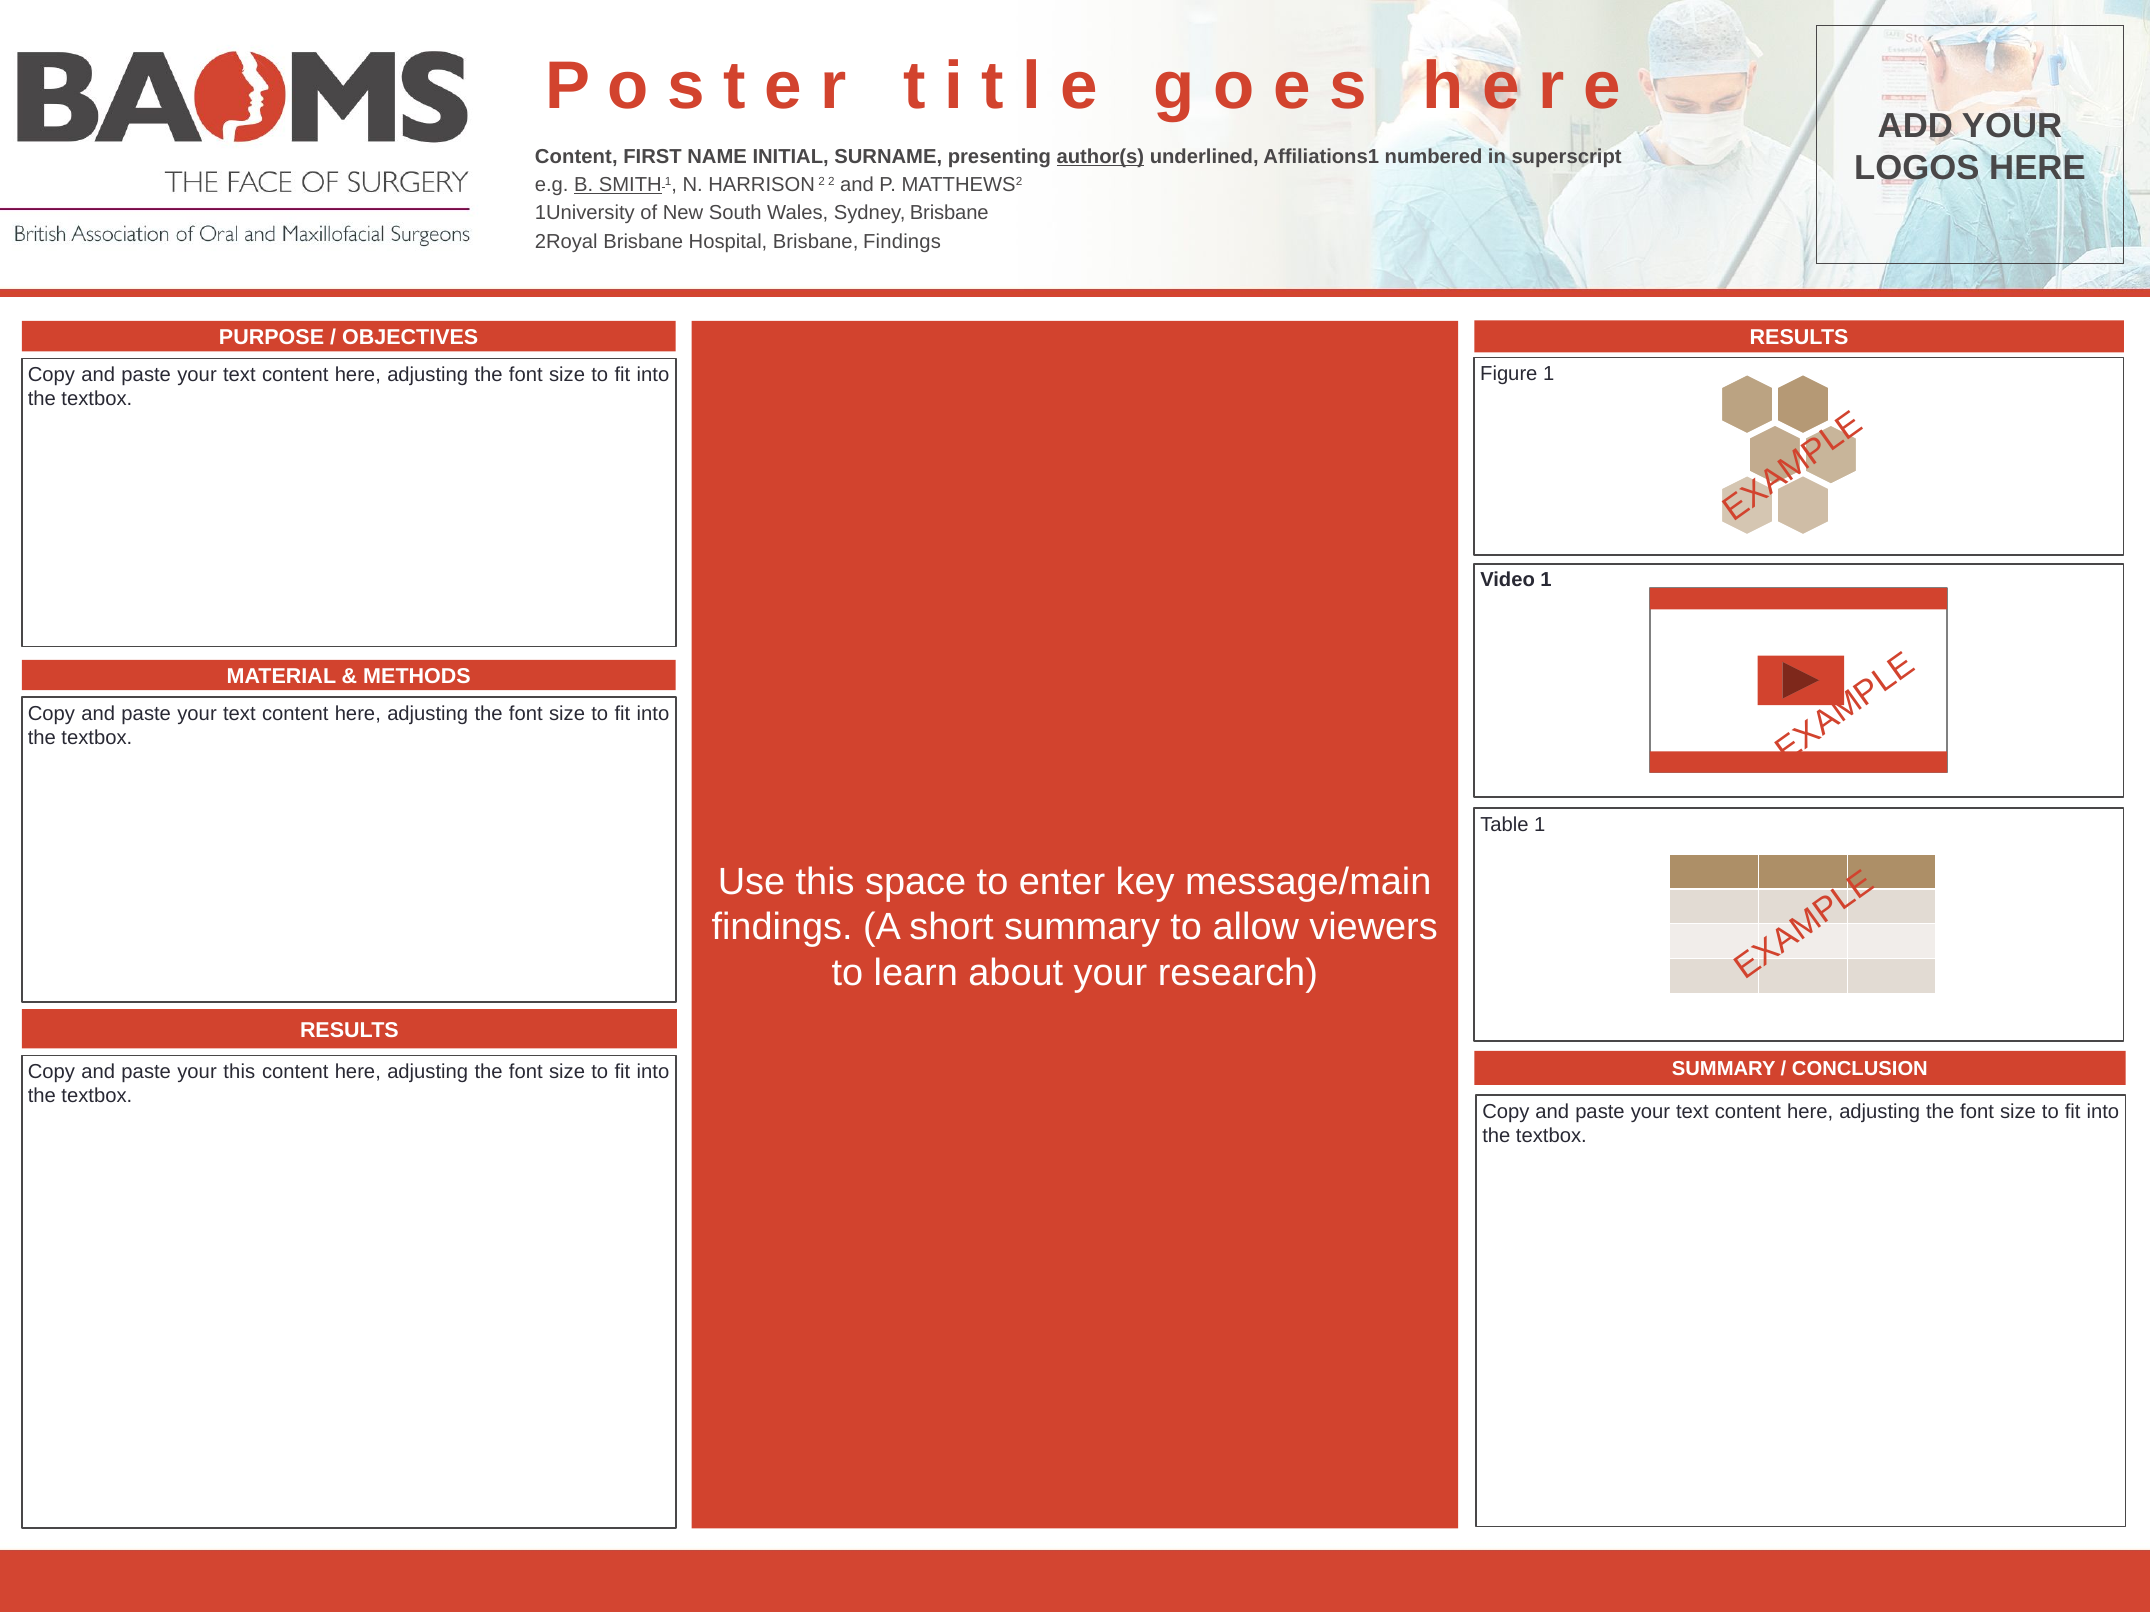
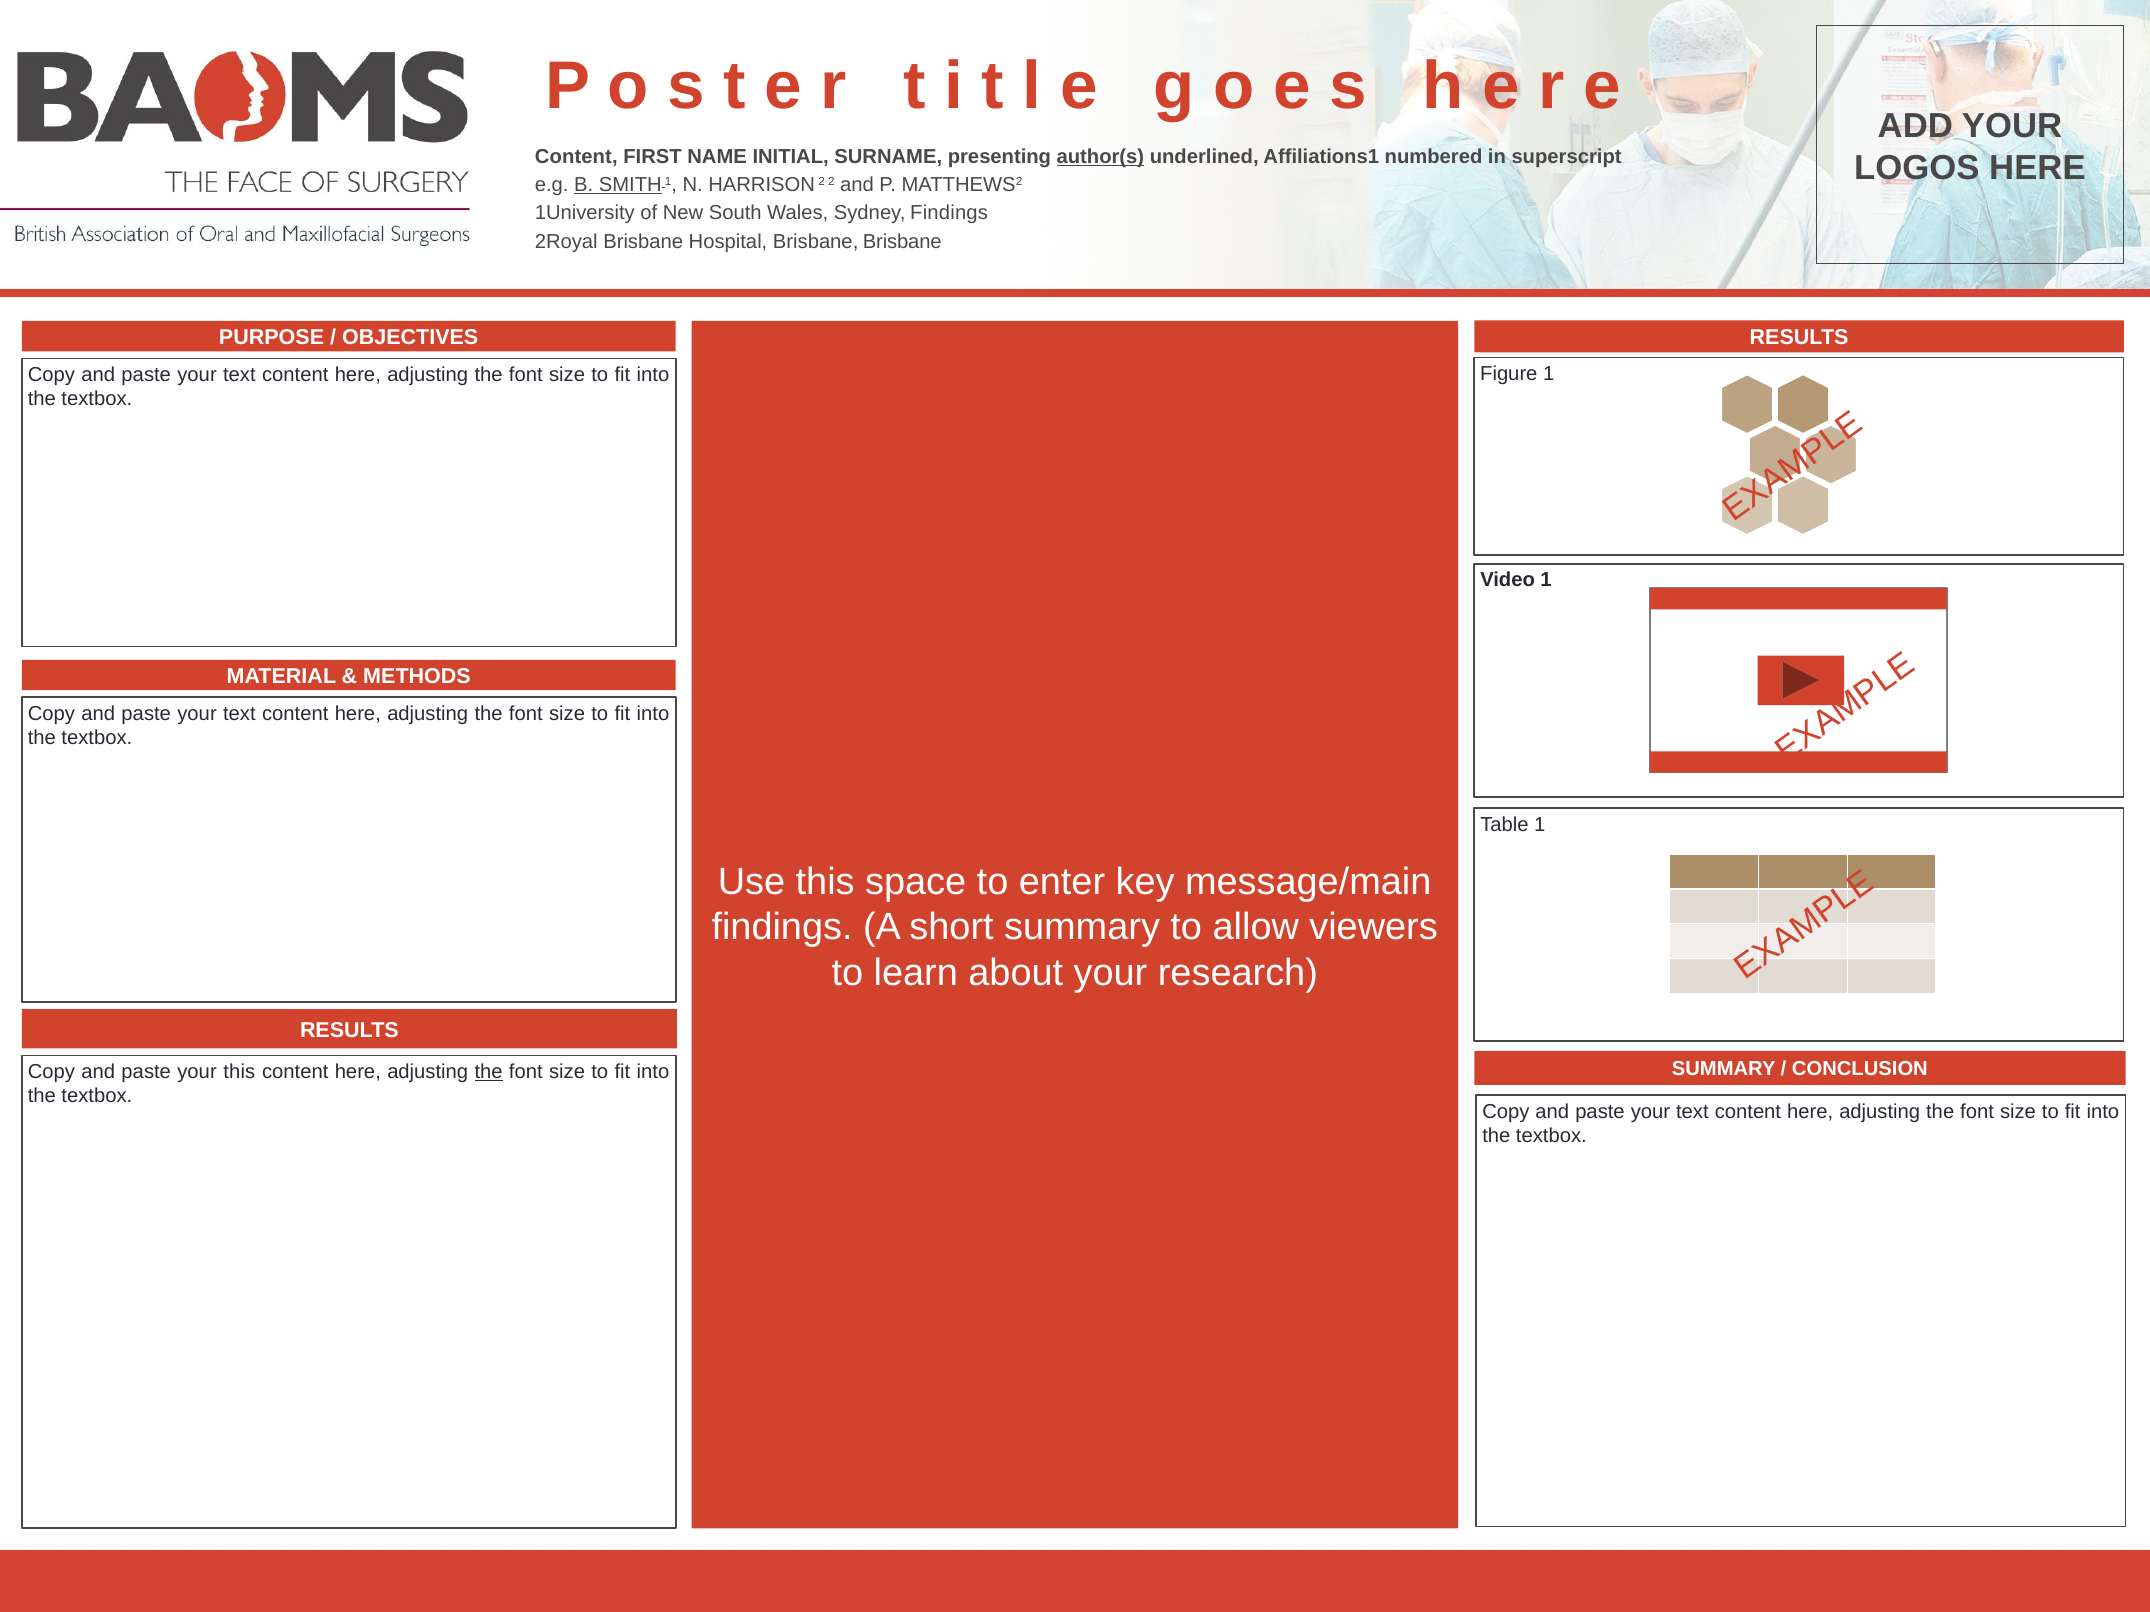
Sydney Brisbane: Brisbane -> Findings
Brisbane Findings: Findings -> Brisbane
the at (489, 1072) underline: none -> present
